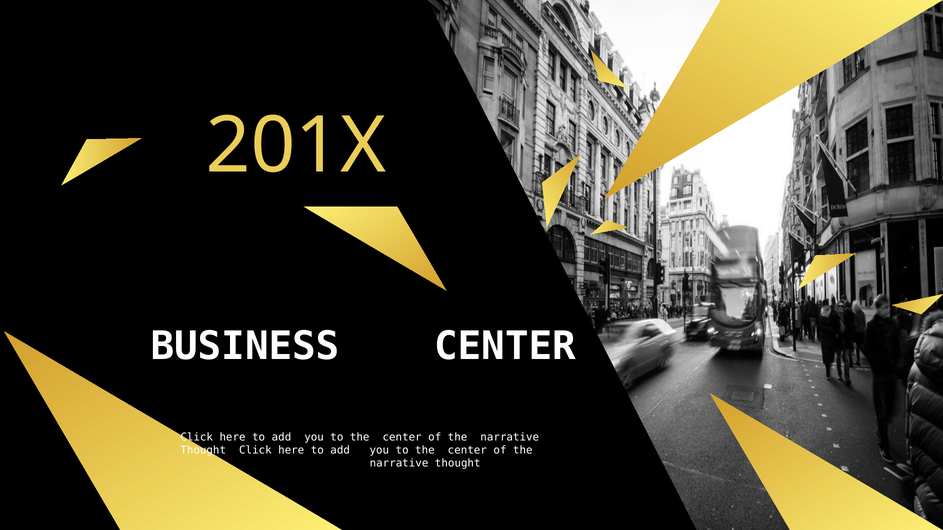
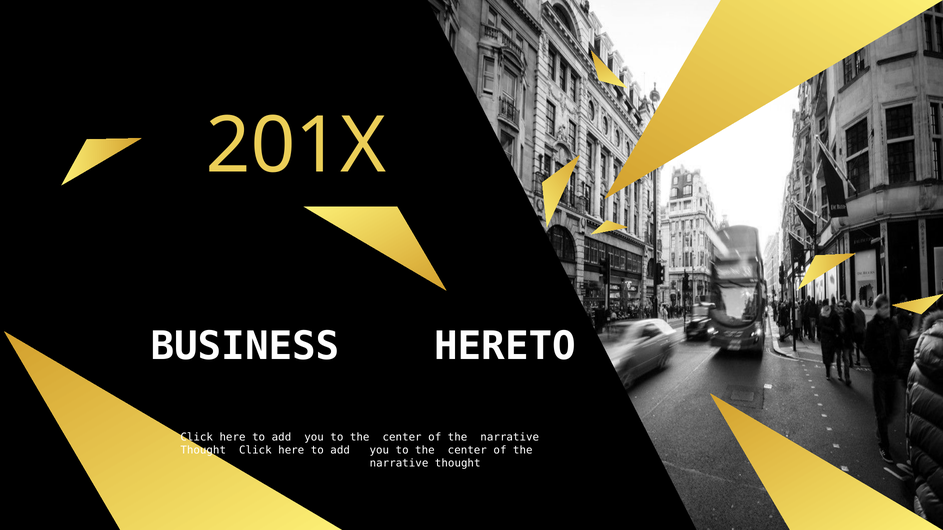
BUSINESS CENTER: CENTER -> HERETO
